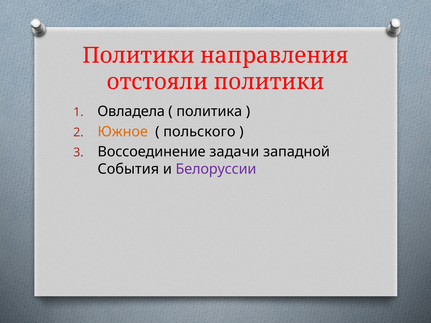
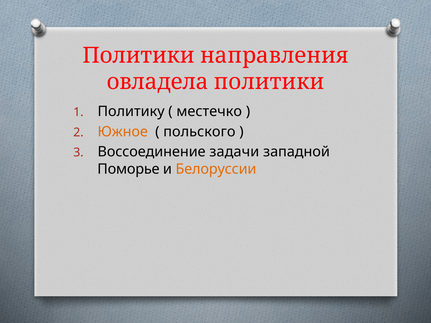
отстояли: отстояли -> овладела
Овладела: Овладела -> Политику
политика: политика -> местечко
События: События -> Поморье
Белоруссии colour: purple -> orange
